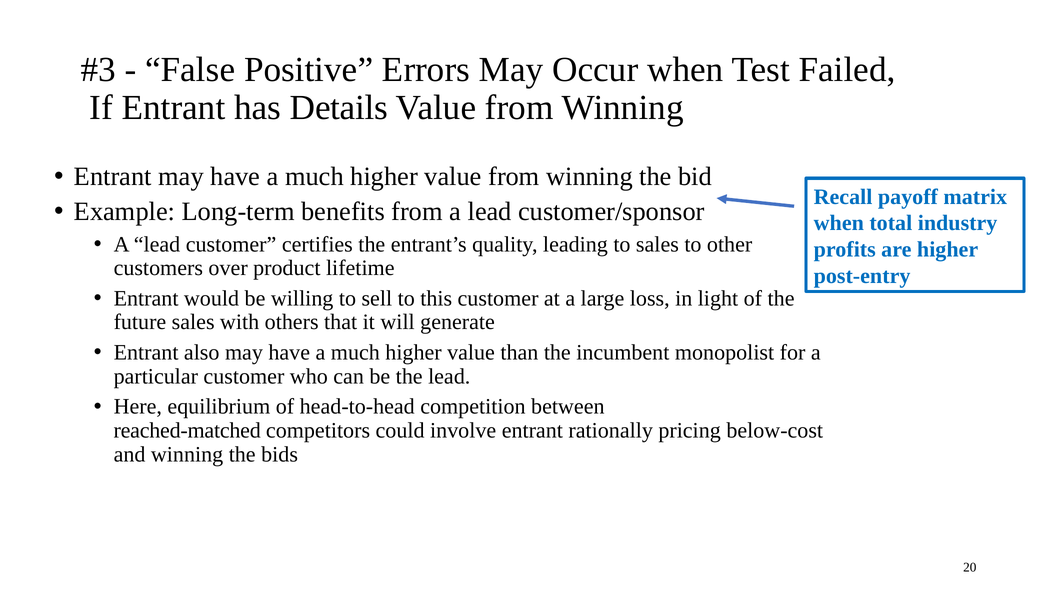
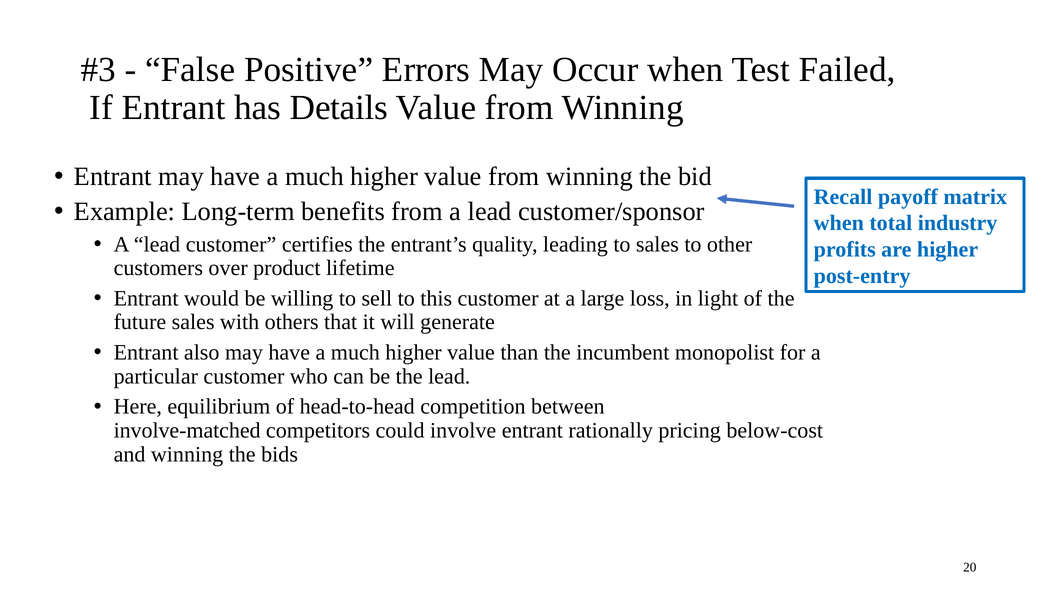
reached-matched: reached-matched -> involve-matched
